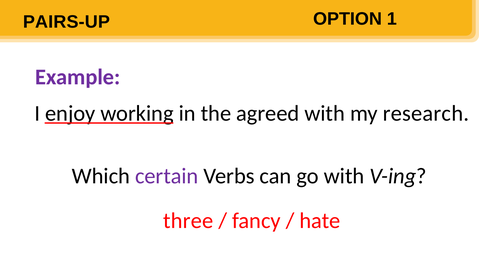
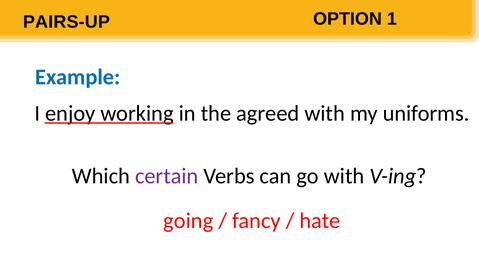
Example colour: purple -> blue
research: research -> uniforms
three: three -> going
